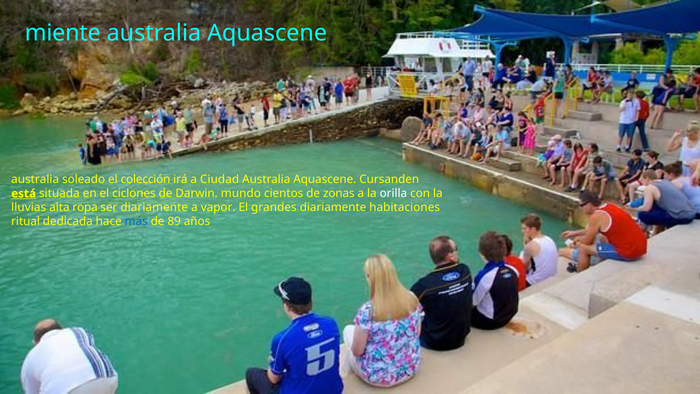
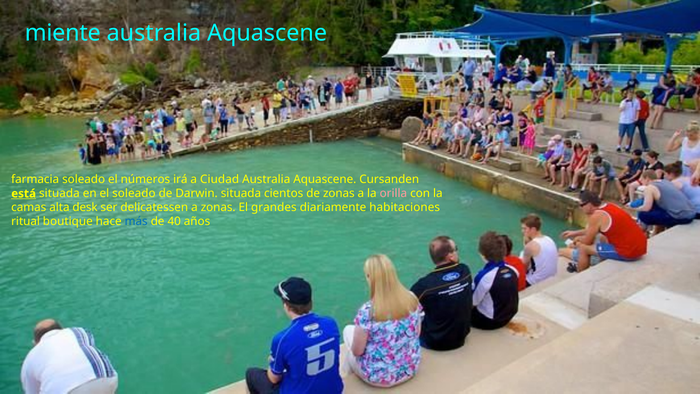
australia at (35, 180): australia -> farmacia
colección: colección -> números
el ciclones: ciclones -> soleado
Darwin mundo: mundo -> situada
orilla colour: white -> pink
lluvias: lluvias -> camas
ropa: ropa -> desk
ser diariamente: diariamente -> delicatessen
a vapor: vapor -> zonas
dedicada: dedicada -> boutique
89: 89 -> 40
